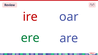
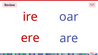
ere colour: green -> red
